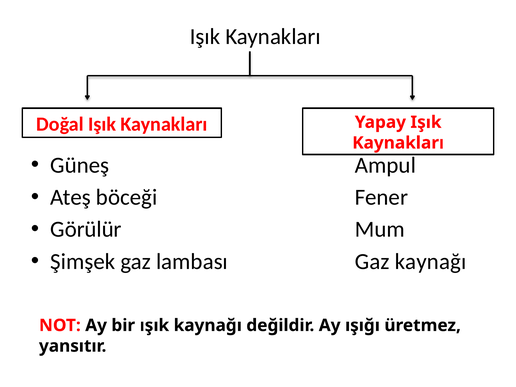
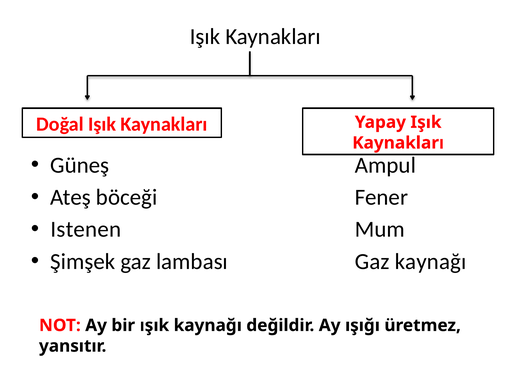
Görülür: Görülür -> Istenen
